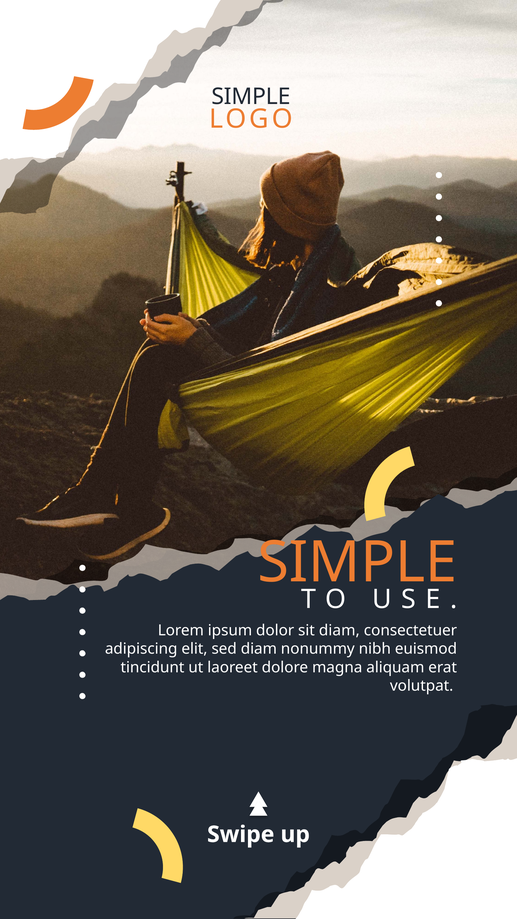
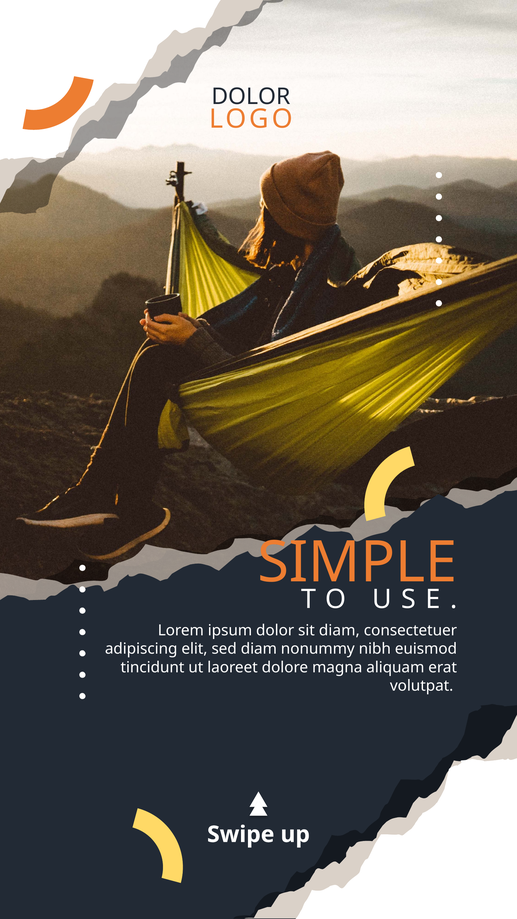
SIMPLE at (251, 97): SIMPLE -> DOLOR
